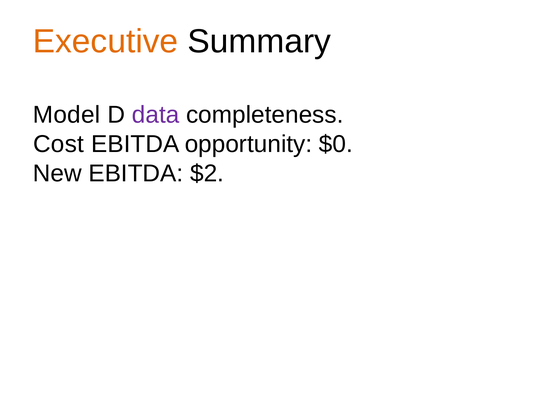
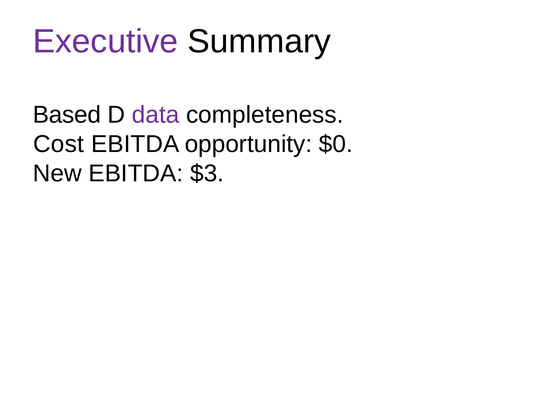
Executive colour: orange -> purple
Model: Model -> Based
$2: $2 -> $3
